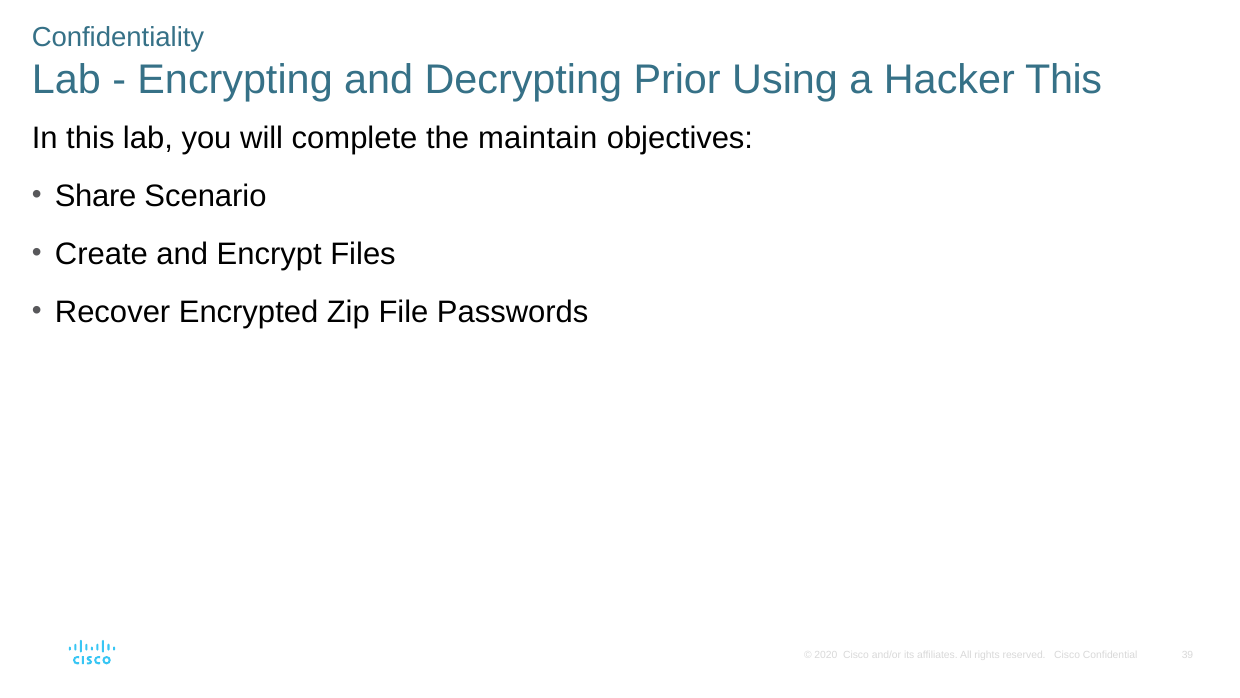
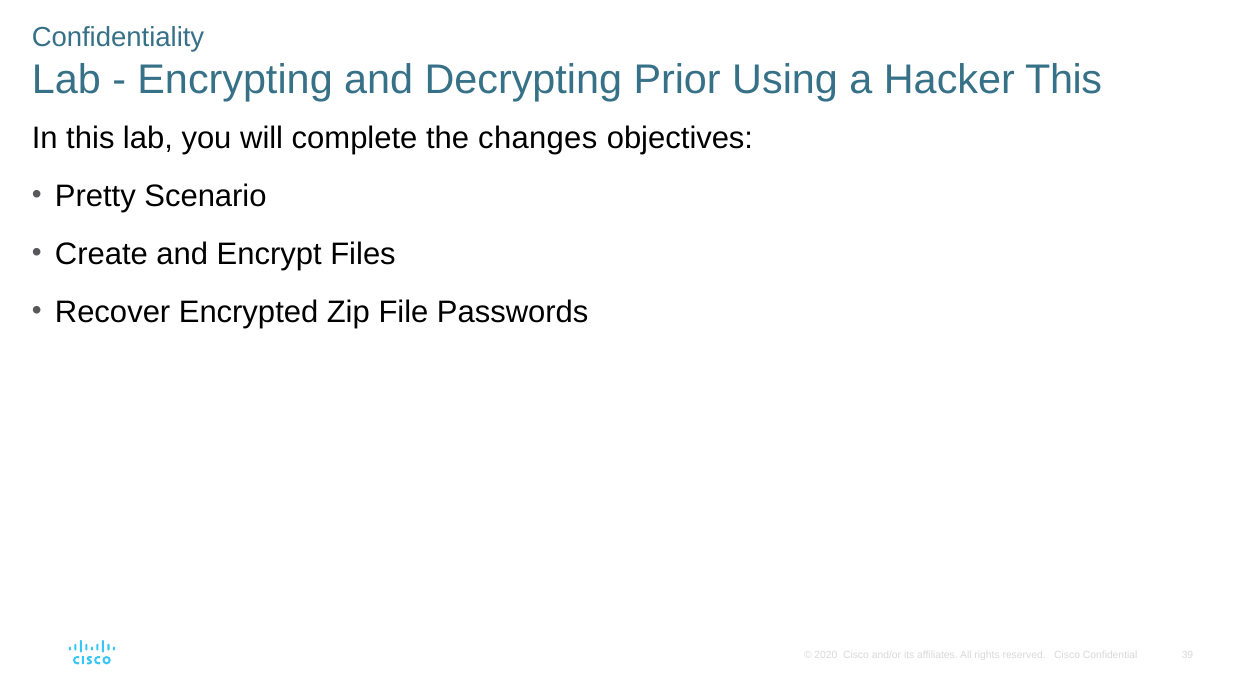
maintain: maintain -> changes
Share: Share -> Pretty
